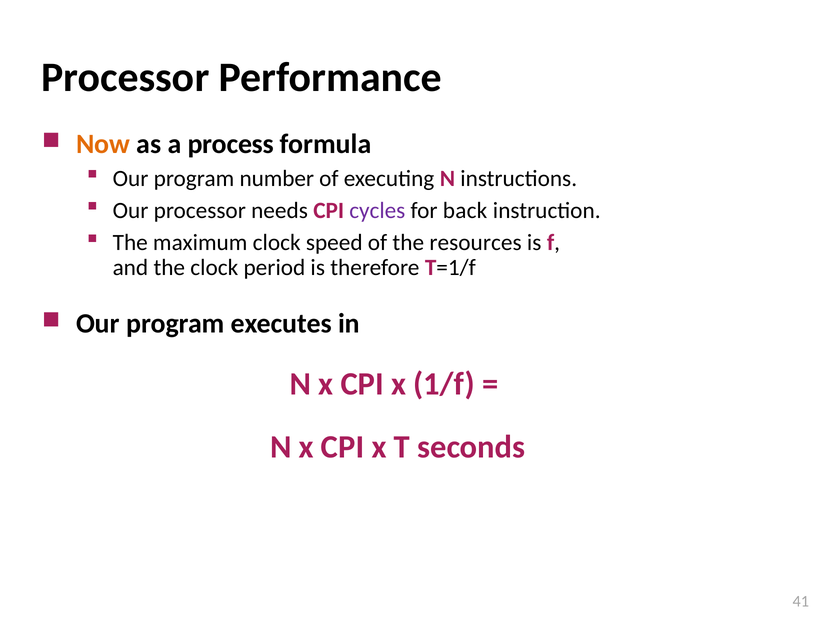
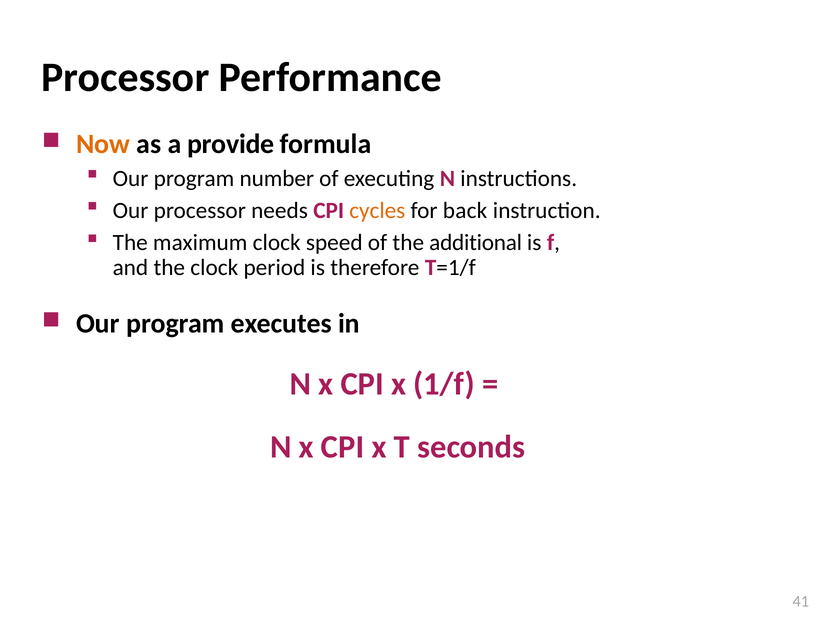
process: process -> provide
cycles colour: purple -> orange
resources: resources -> additional
